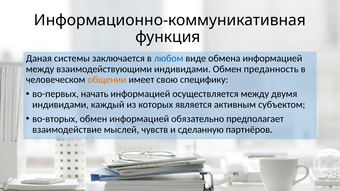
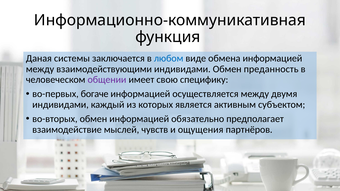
общении colour: orange -> purple
начать: начать -> богаче
сделанную: сделанную -> ощущения
